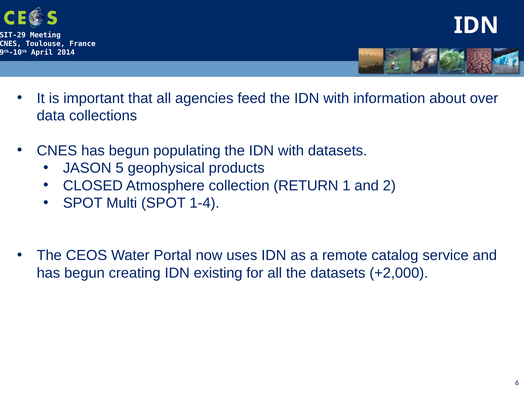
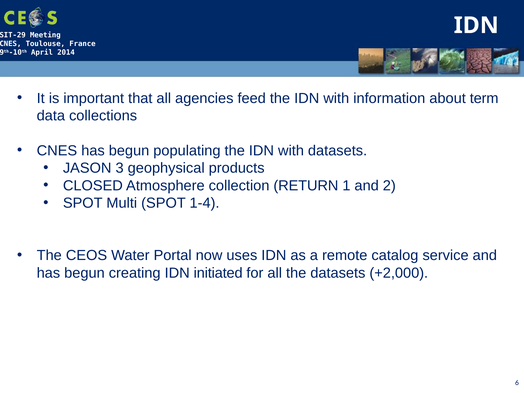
over: over -> term
5: 5 -> 3
existing: existing -> initiated
